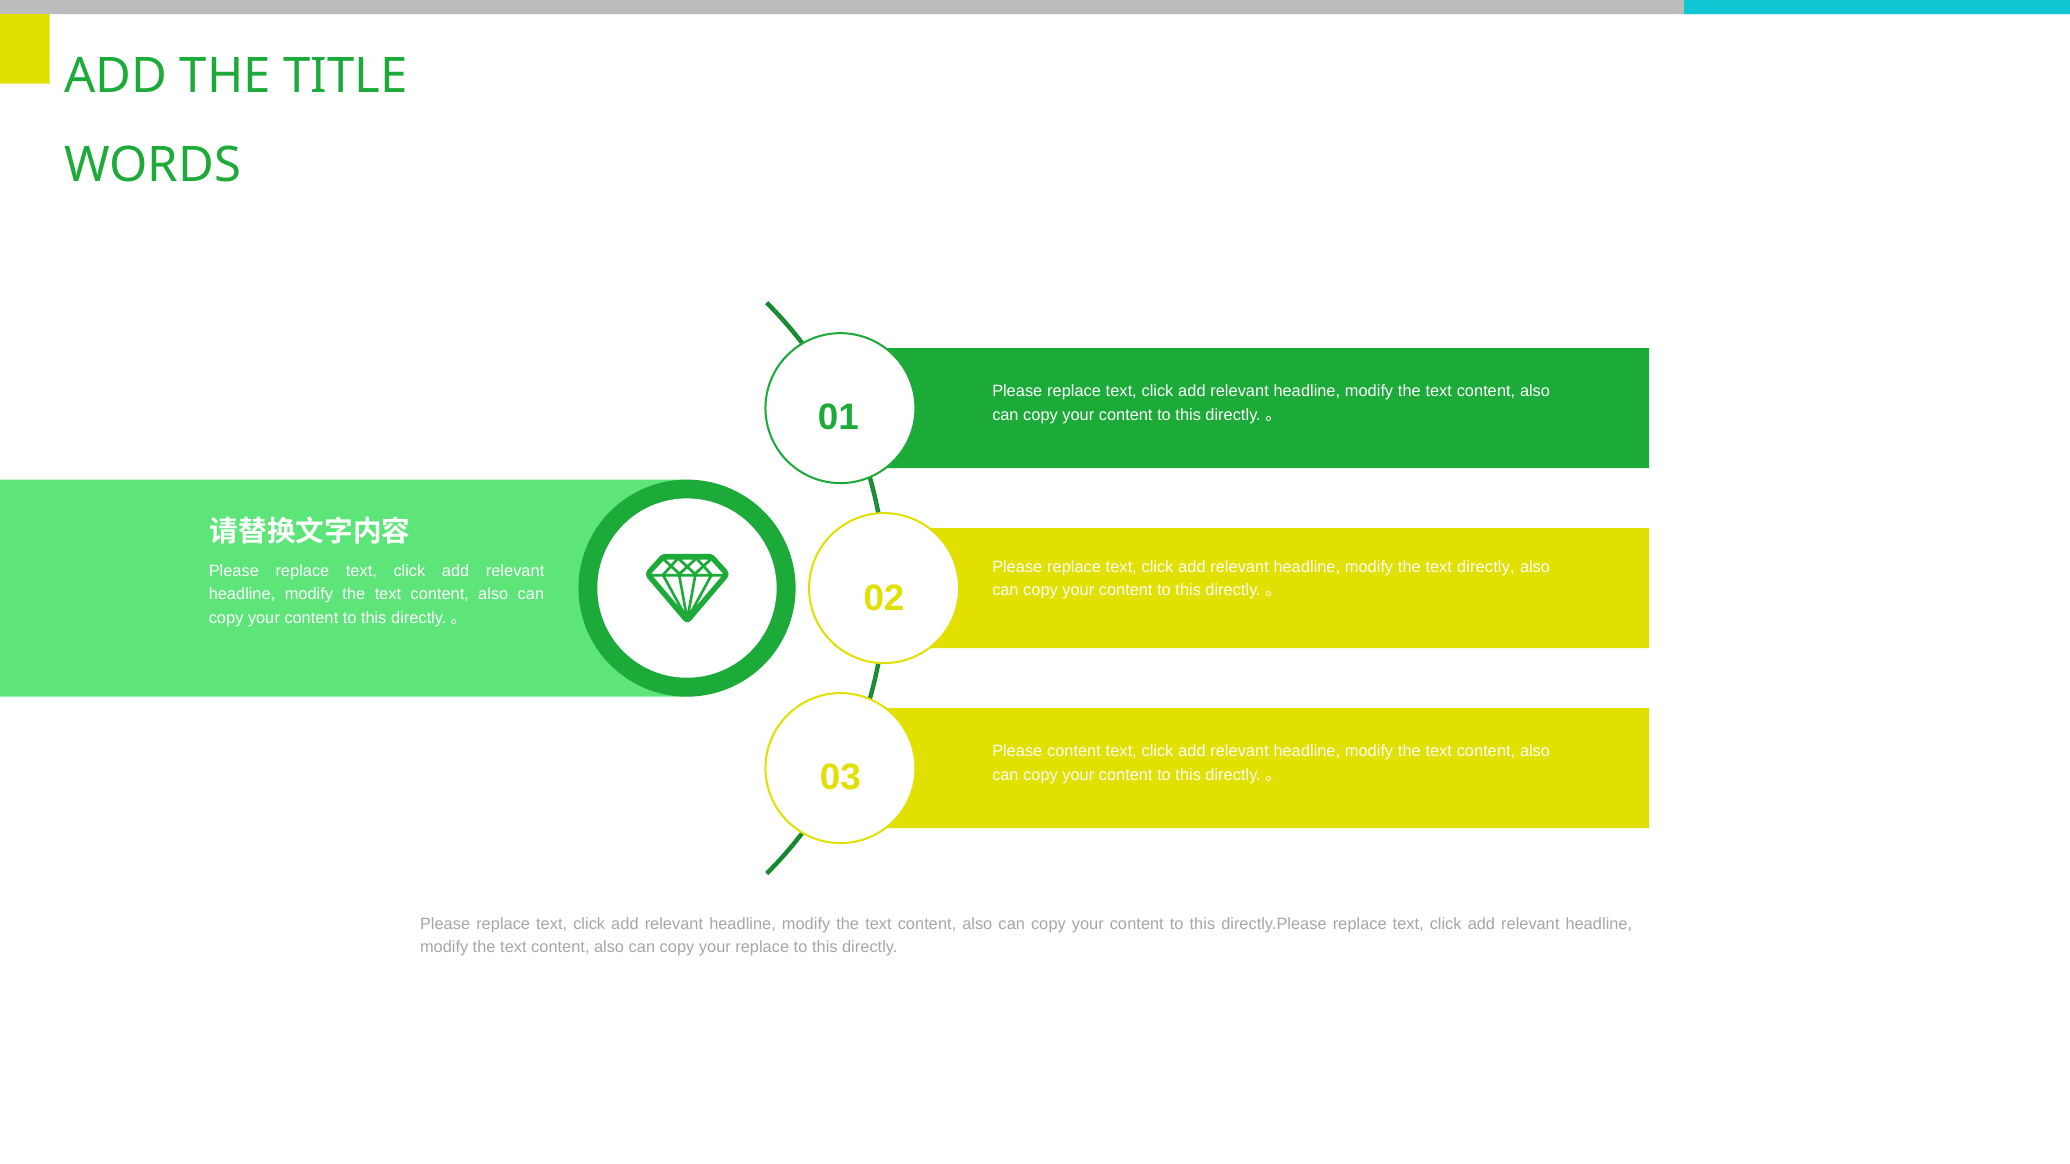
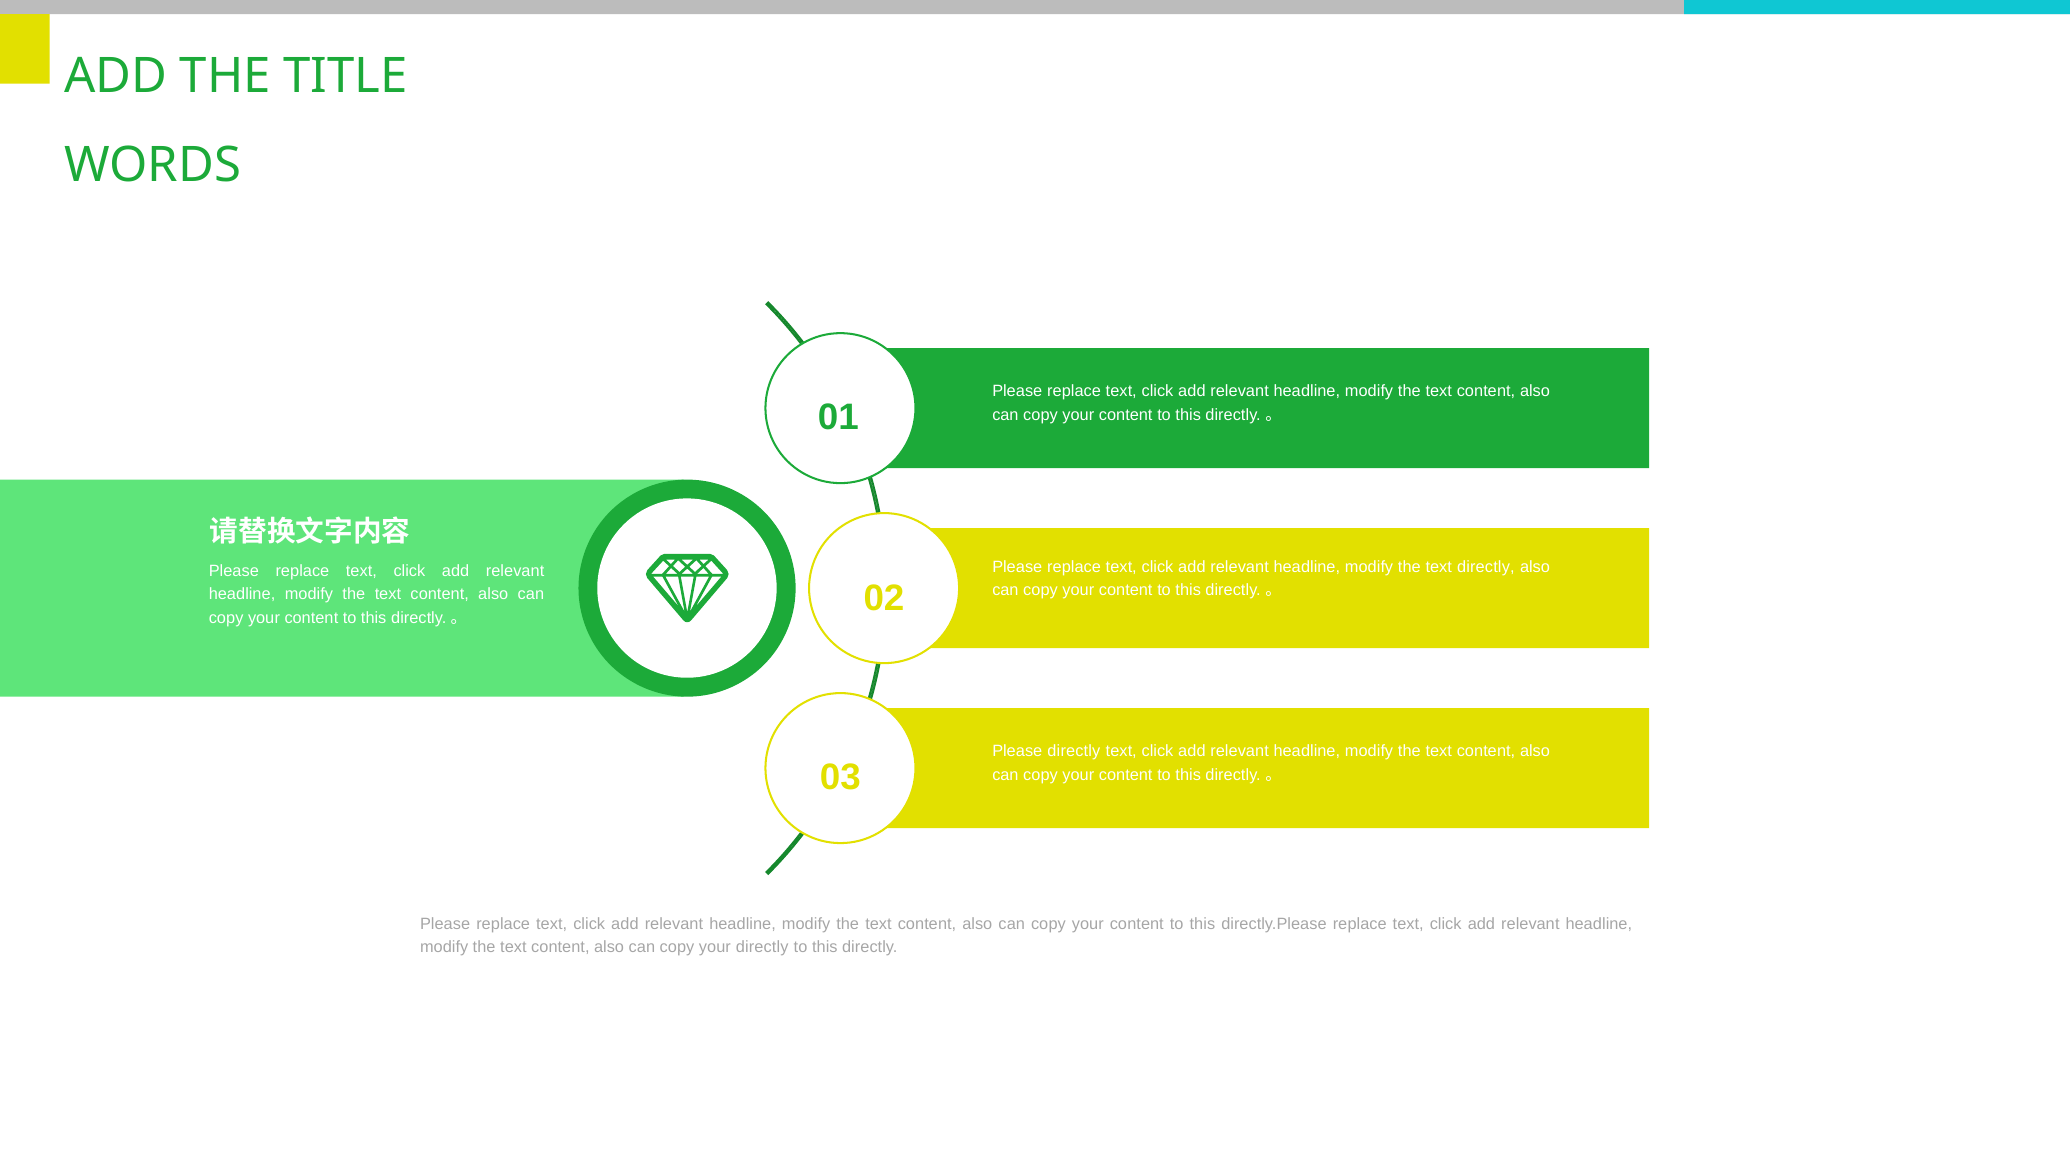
Please content: content -> directly
your replace: replace -> directly
